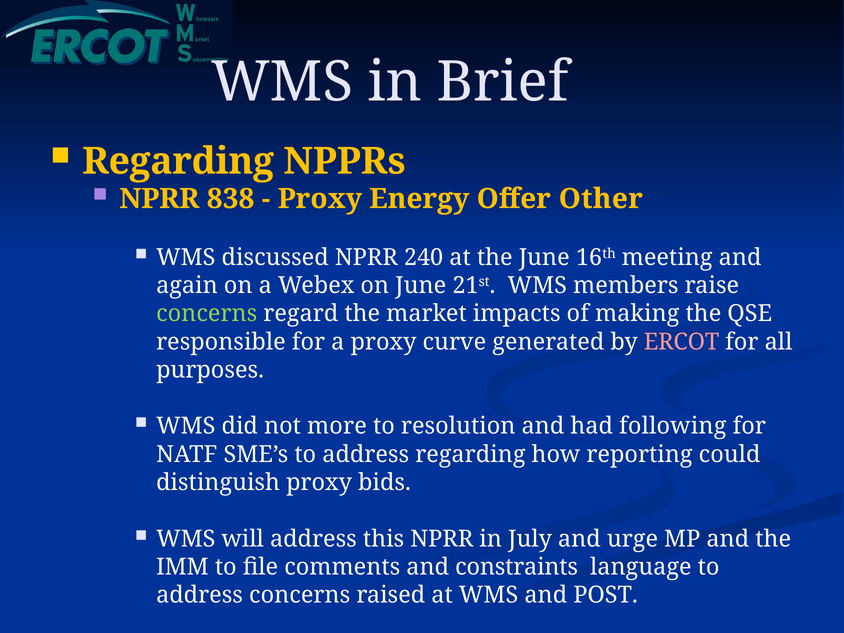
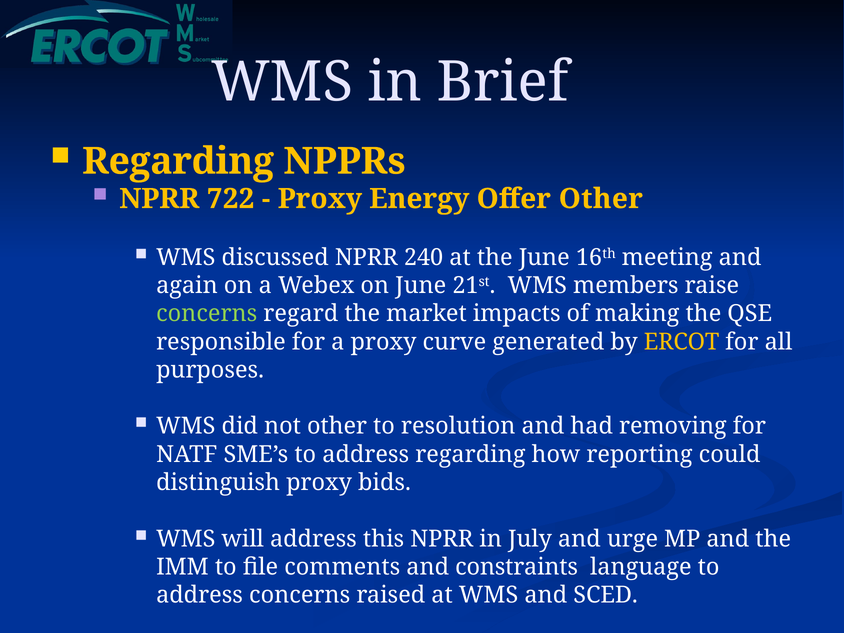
838: 838 -> 722
ERCOT colour: pink -> yellow
not more: more -> other
following: following -> removing
POST: POST -> SCED
